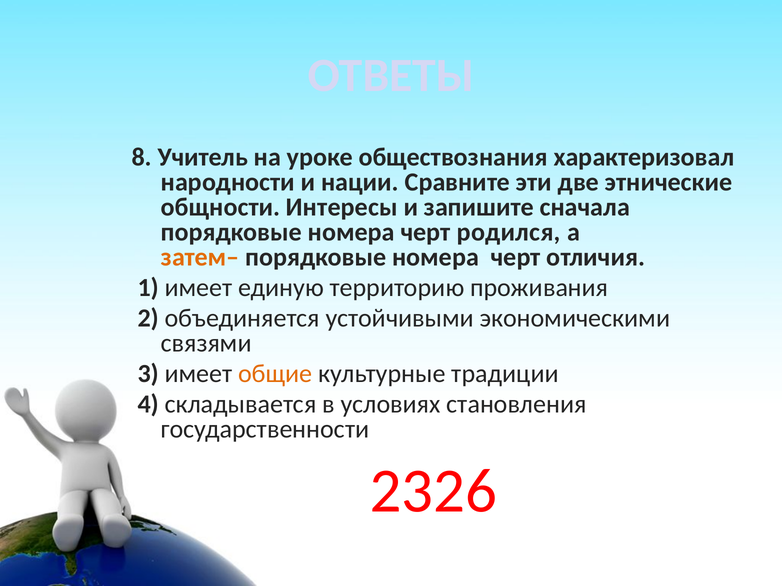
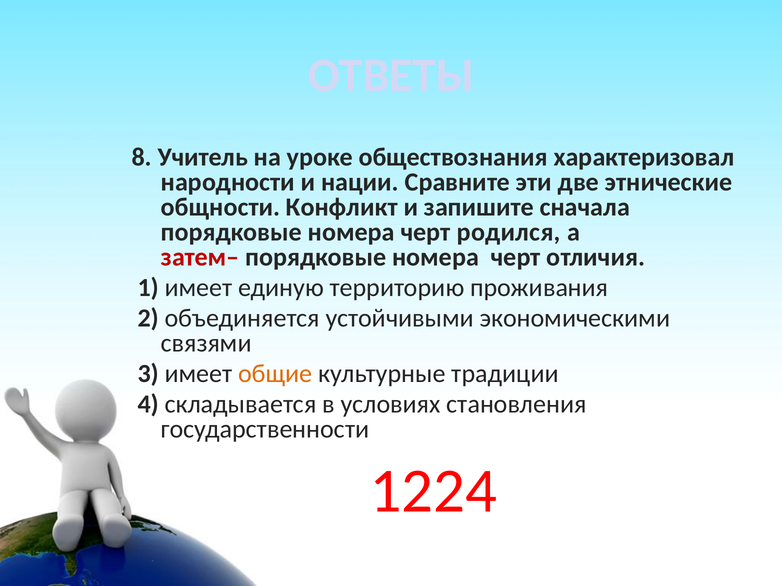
Интересы: Интересы -> Конфликт
затем– colour: orange -> red
2326: 2326 -> 1224
